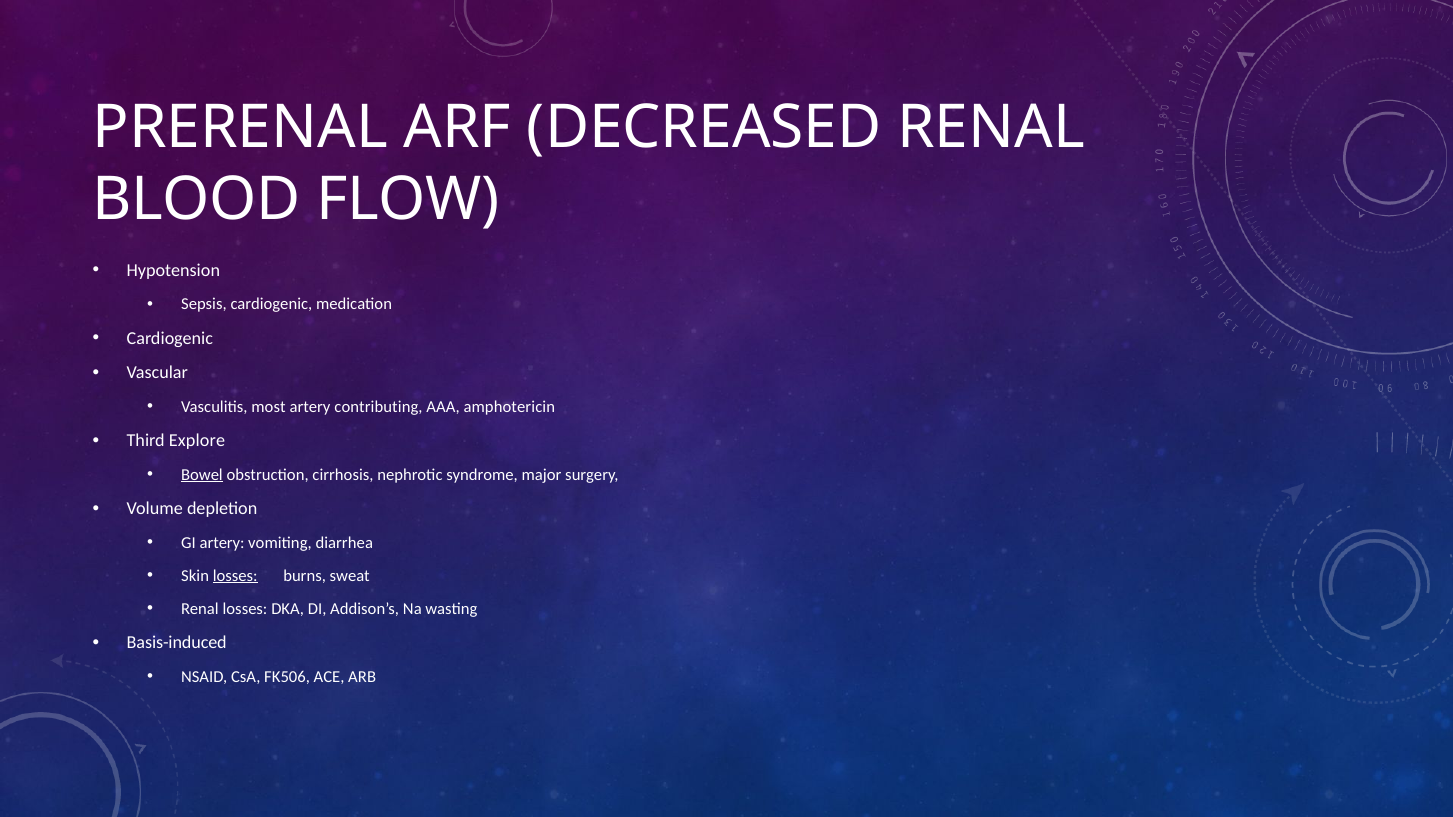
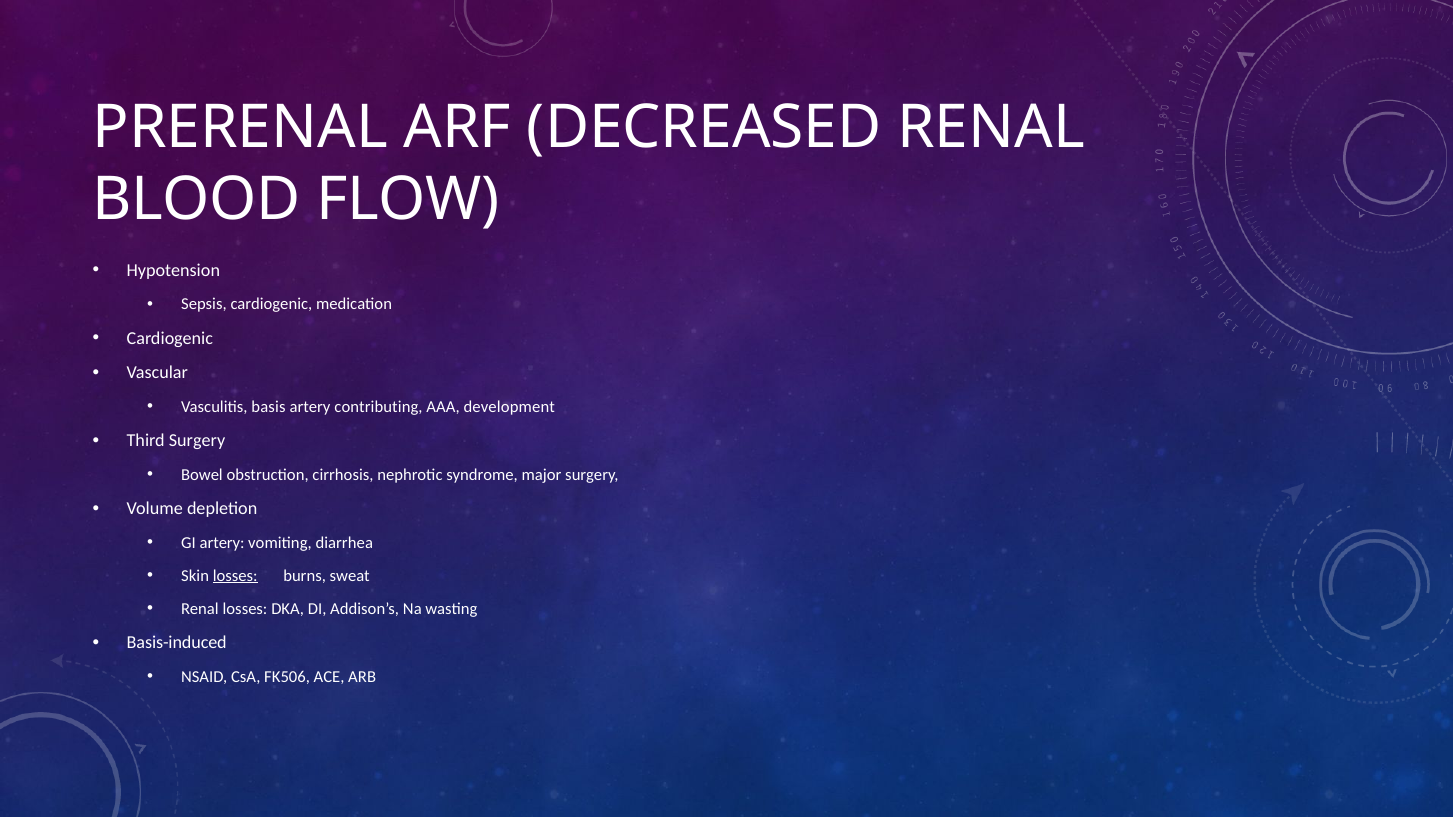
most: most -> basis
amphotericin: amphotericin -> development
Third Explore: Explore -> Surgery
Bowel underline: present -> none
